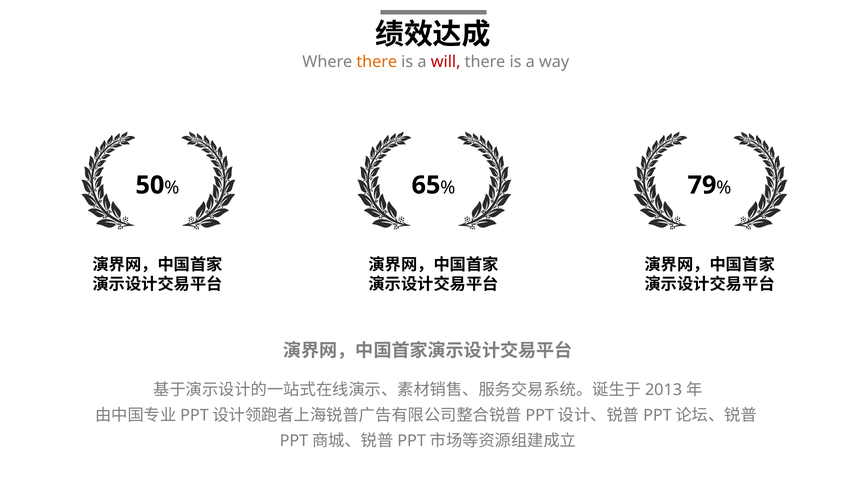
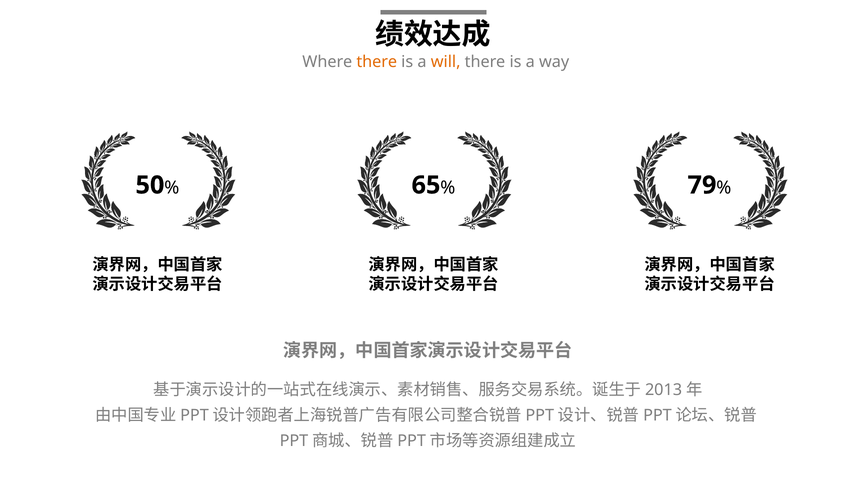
will colour: red -> orange
